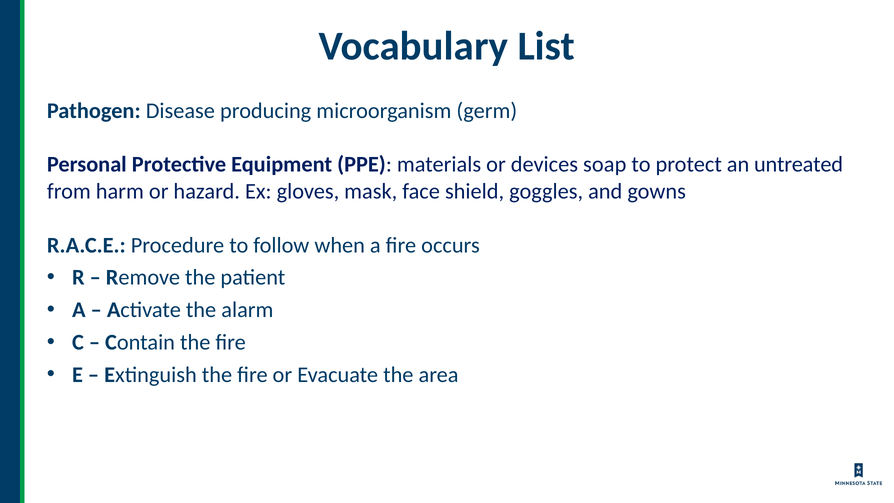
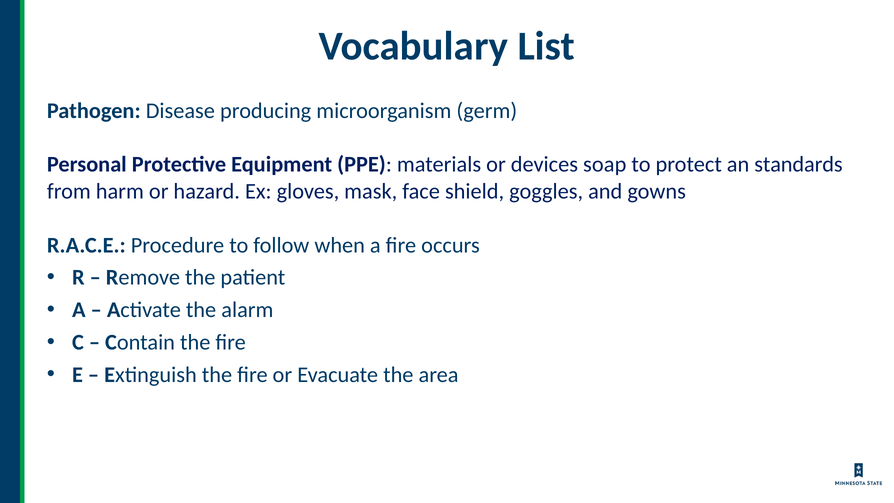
untreated: untreated -> standards
